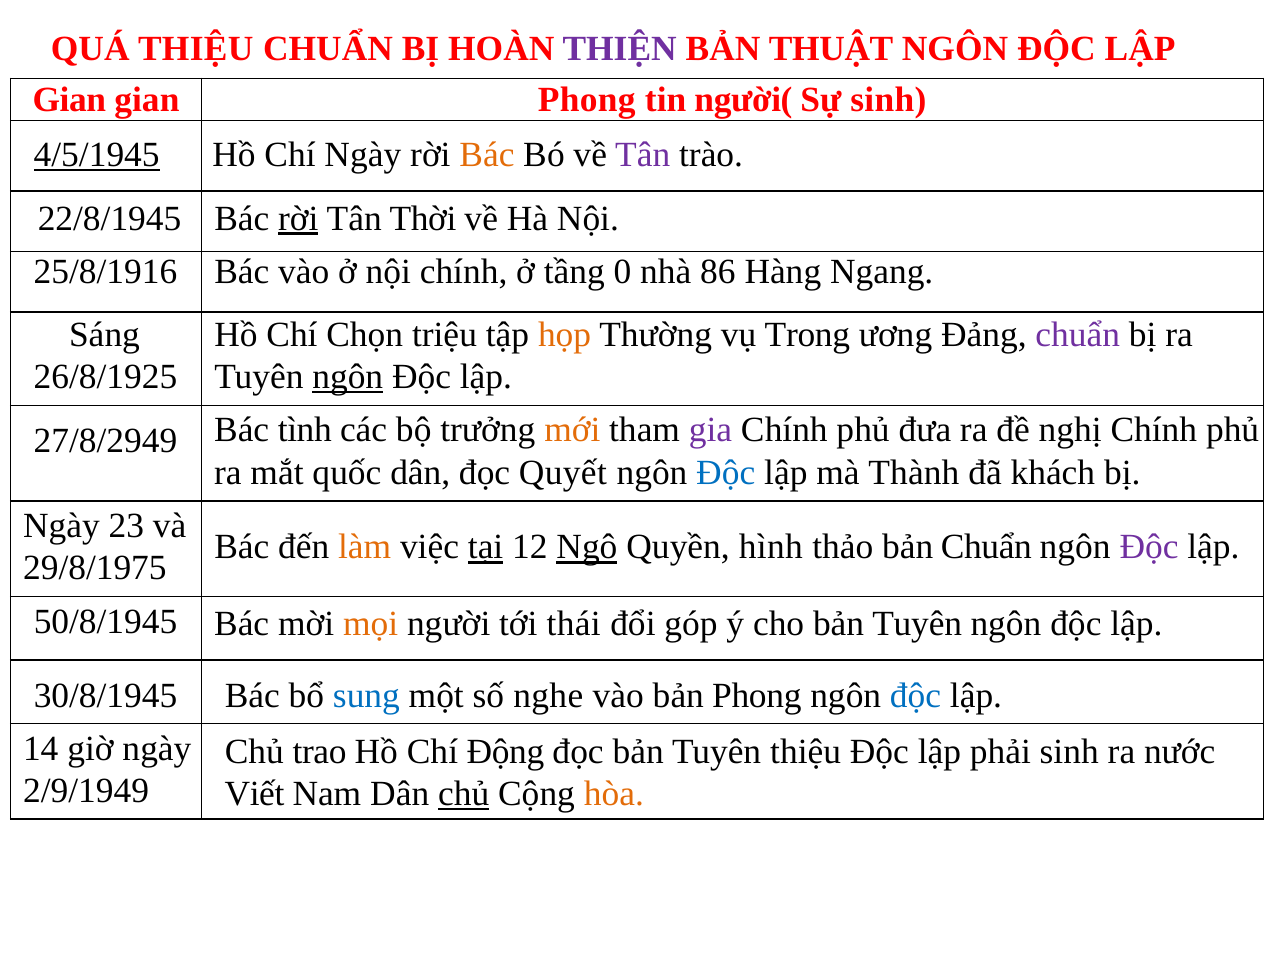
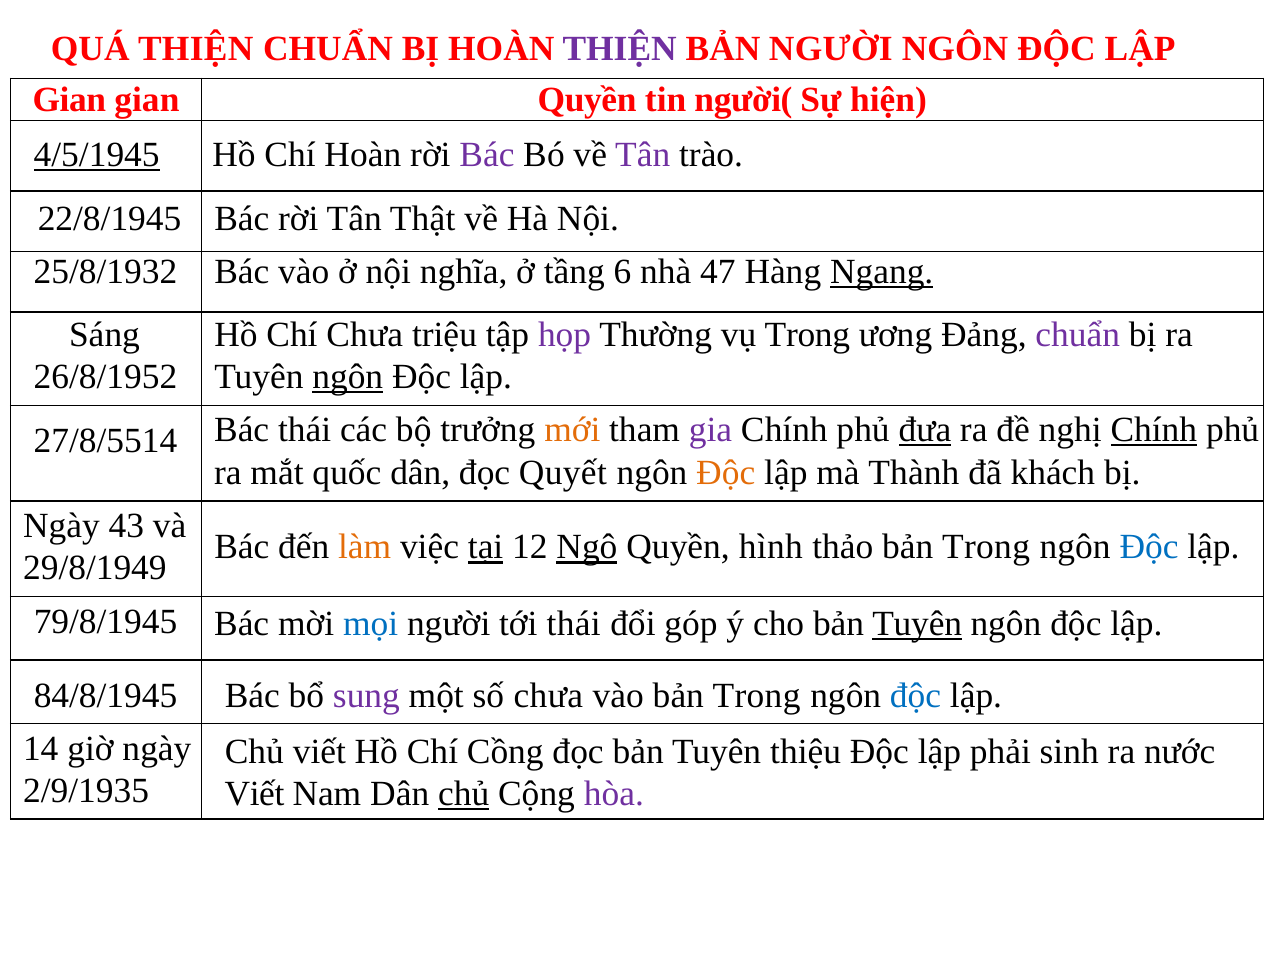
QUÁ THIỆU: THIỆU -> THIỆN
BẢN THUẬT: THUẬT -> NGƯỜI
gian Phong: Phong -> Quyền
Sự sinh: sinh -> hiện
Chí Ngày: Ngày -> Hoàn
Bác at (487, 155) colour: orange -> purple
rời at (298, 218) underline: present -> none
Thời: Thời -> Thật
25/8/1916: 25/8/1916 -> 25/8/1932
nội chính: chính -> nghĩa
0: 0 -> 6
86: 86 -> 47
Ngang underline: none -> present
Chí Chọn: Chọn -> Chưa
họp colour: orange -> purple
26/8/1925: 26/8/1925 -> 26/8/1952
27/8/2949: 27/8/2949 -> 27/8/5514
Bác tình: tình -> thái
đưa underline: none -> present
Chính at (1154, 430) underline: none -> present
Độc at (726, 473) colour: blue -> orange
23: 23 -> 43
thảo bản Chuẩn: Chuẩn -> Trong
Độc at (1149, 548) colour: purple -> blue
29/8/1975: 29/8/1975 -> 29/8/1949
50/8/1945: 50/8/1945 -> 79/8/1945
mọi colour: orange -> blue
Tuyên at (917, 625) underline: none -> present
30/8/1945: 30/8/1945 -> 84/8/1945
sung colour: blue -> purple
số nghe: nghe -> chưa
vào bản Phong: Phong -> Trong
Chủ trao: trao -> viết
Động: Động -> Cồng
2/9/1949: 2/9/1949 -> 2/9/1935
hòa colour: orange -> purple
